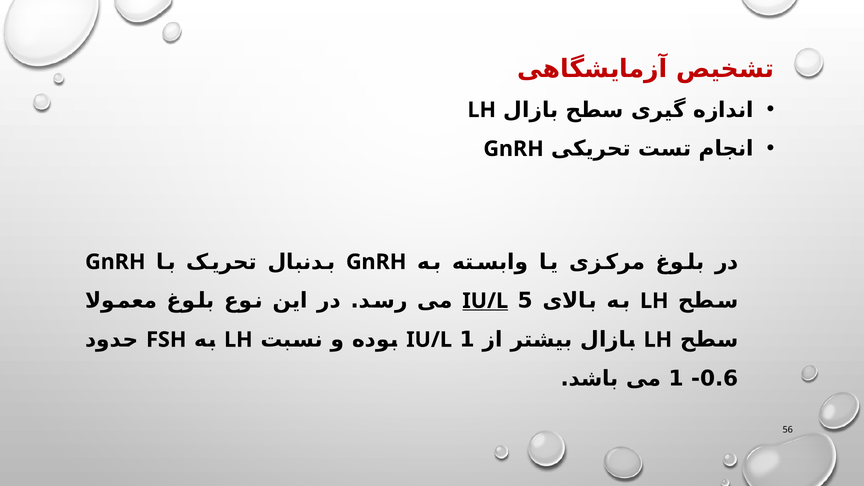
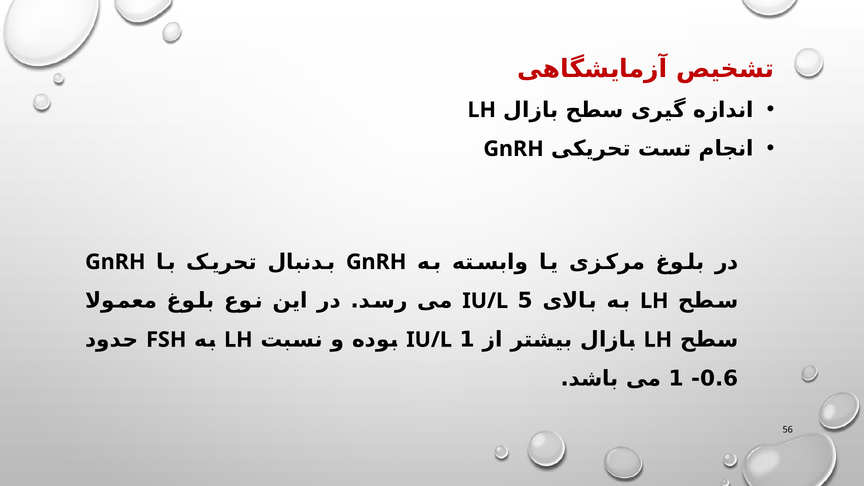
IU/L at (485, 301) underline: present -> none
